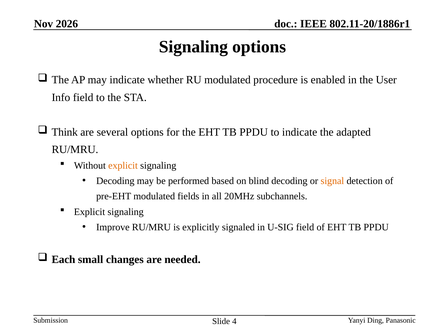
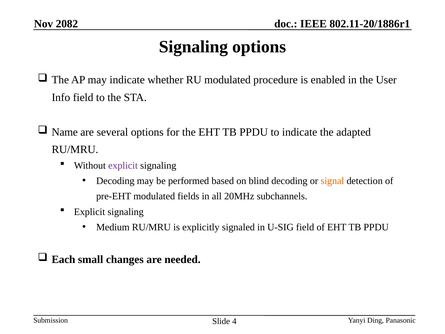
2026: 2026 -> 2082
Think: Think -> Name
explicit at (123, 165) colour: orange -> purple
Improve: Improve -> Medium
